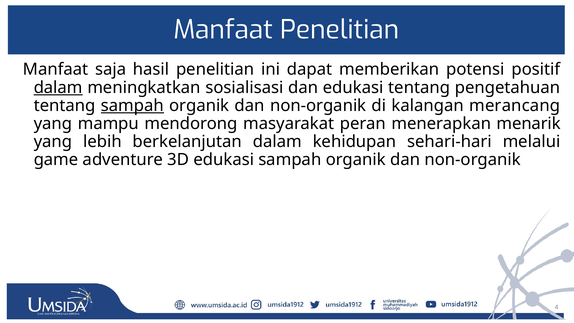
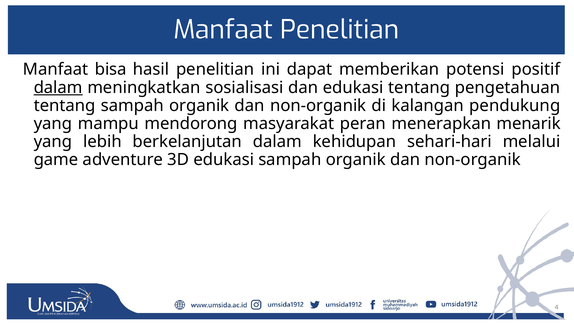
saja: saja -> bisa
sampah at (132, 105) underline: present -> none
merancang: merancang -> pendukung
